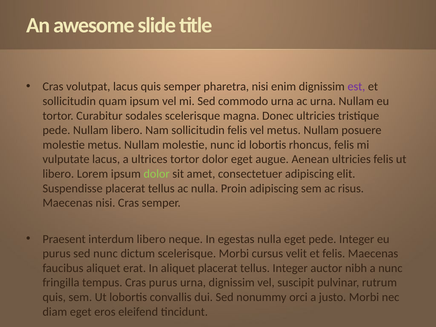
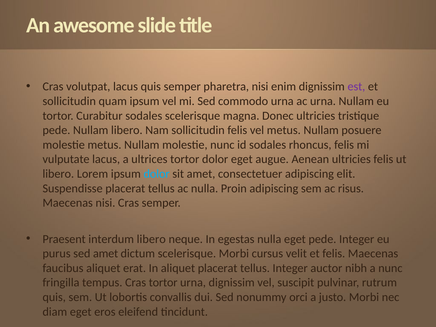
id lobortis: lobortis -> sodales
dolor at (157, 174) colour: light green -> light blue
sed nunc: nunc -> amet
Cras purus: purus -> tortor
